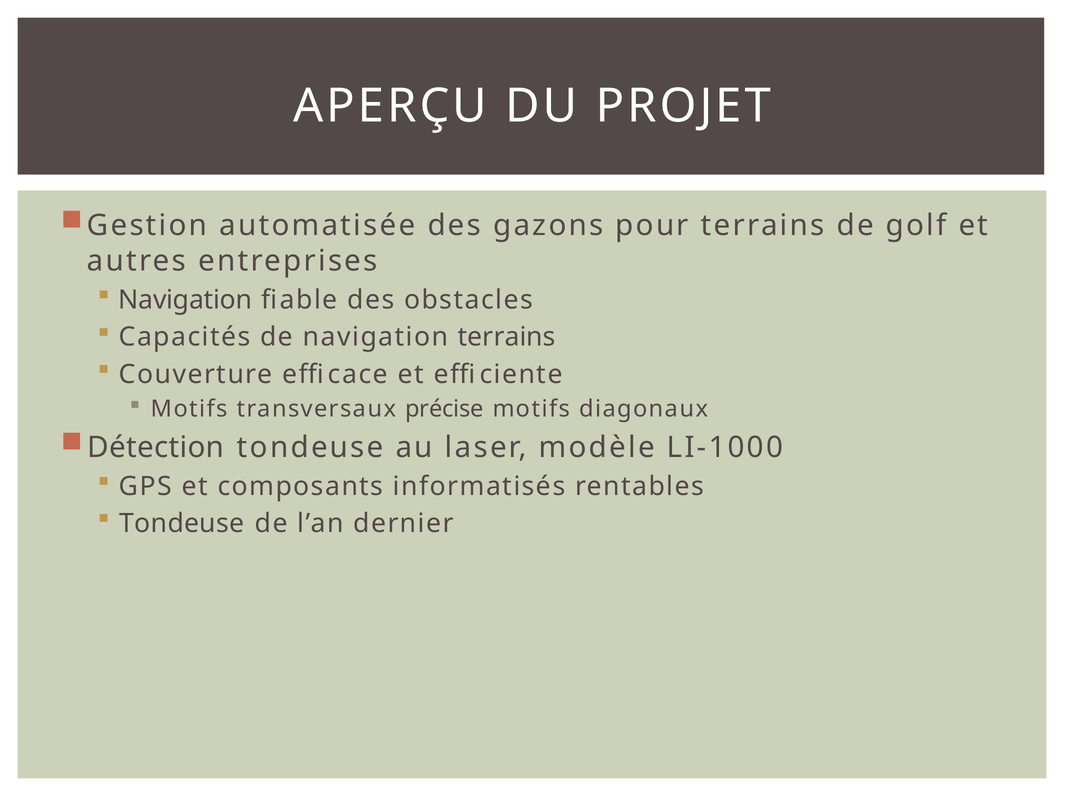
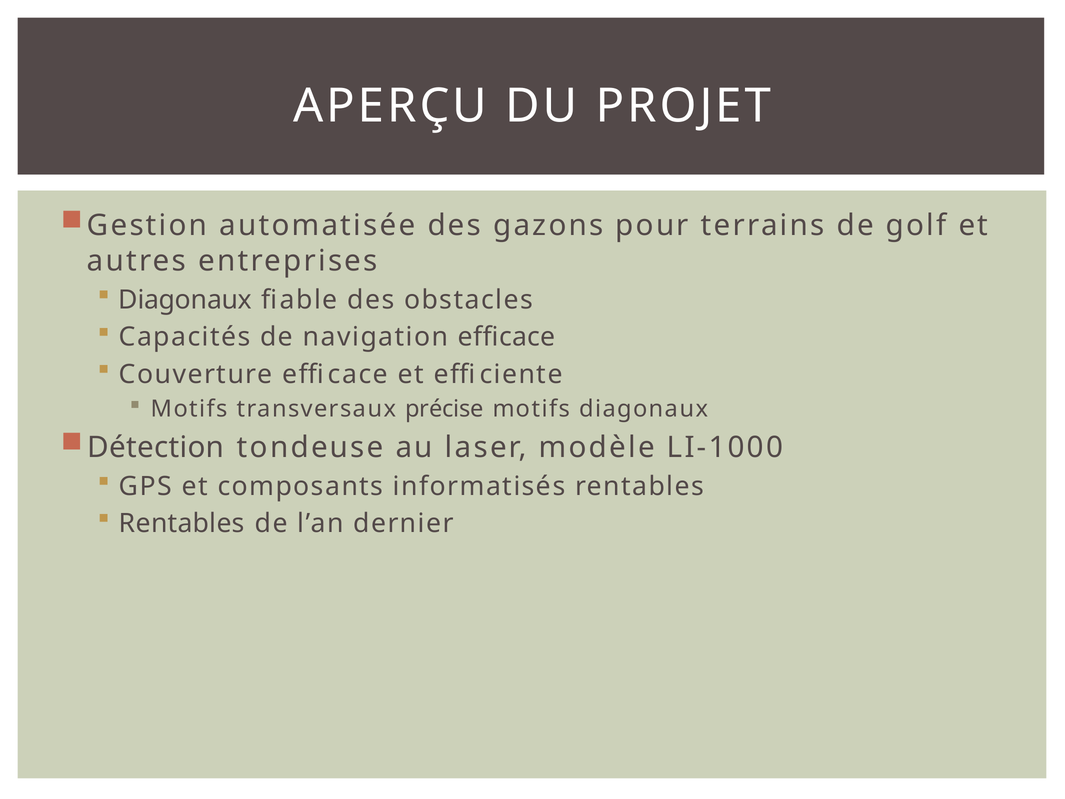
Navigation at (185, 300): Navigation -> Diagonaux
navigation terrains: terrains -> efficace
Tondeuse at (182, 523): Tondeuse -> Rentables
